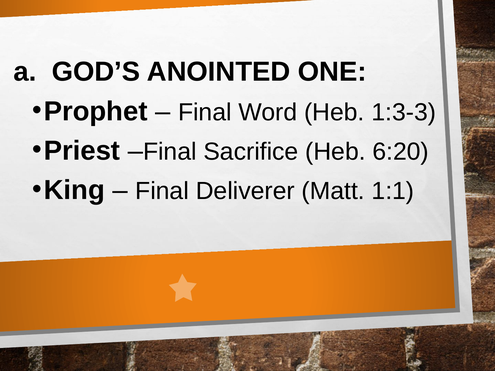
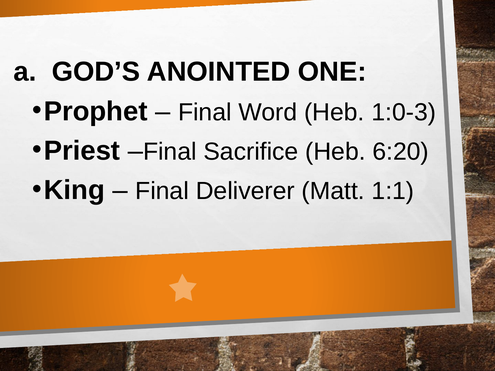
1:3-3: 1:3-3 -> 1:0-3
